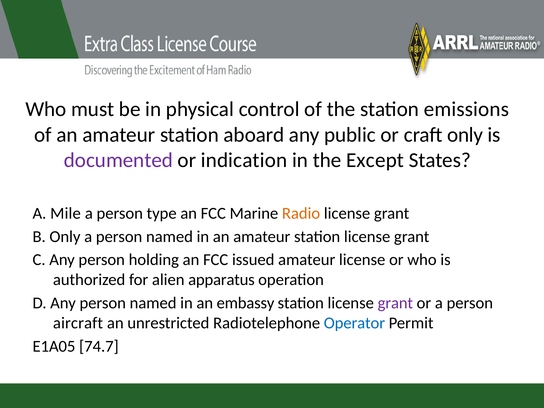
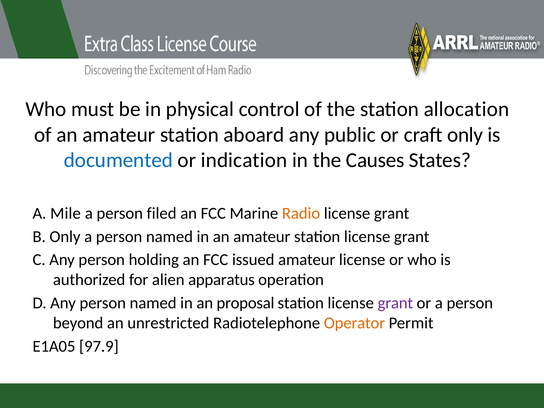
emissions: emissions -> allocation
documented colour: purple -> blue
Except: Except -> Causes
type: type -> filed
embassy: embassy -> proposal
aircraft: aircraft -> beyond
Operator colour: blue -> orange
74.7: 74.7 -> 97.9
